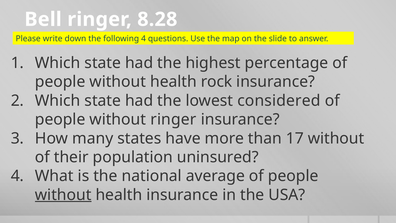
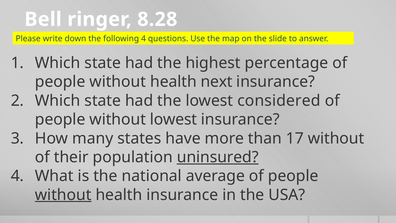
rock: rock -> next
without ringer: ringer -> lowest
uninsured underline: none -> present
